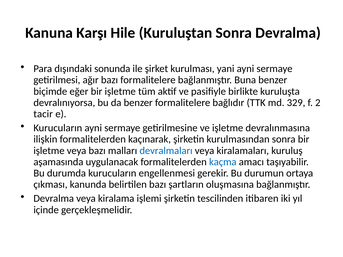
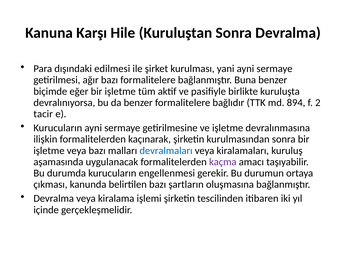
sonunda: sonunda -> edilmesi
329: 329 -> 894
kaçma colour: blue -> purple
